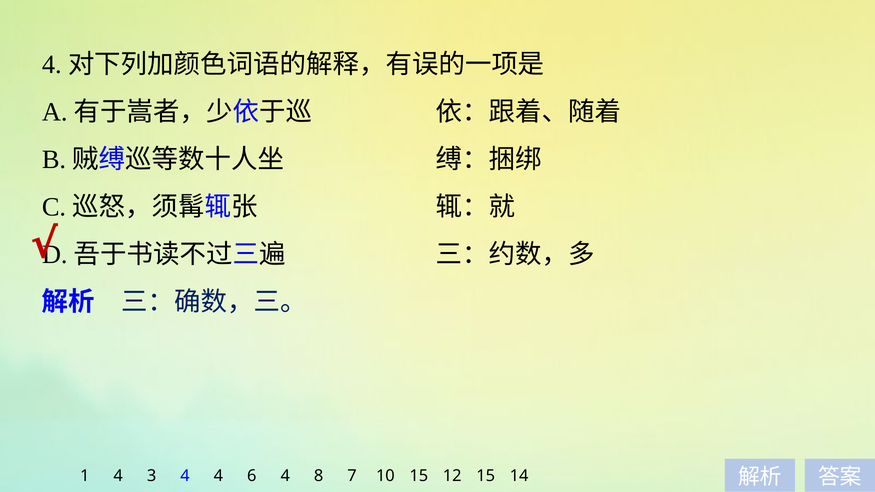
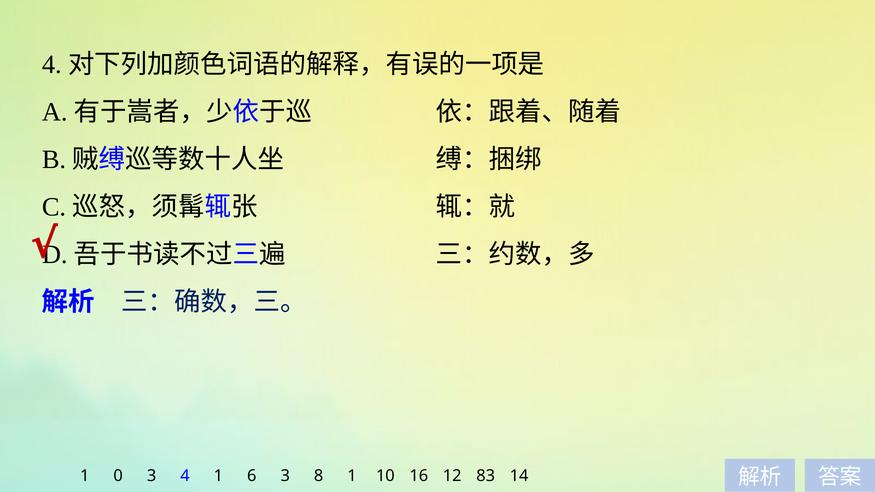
1 4: 4 -> 0
4 4: 4 -> 1
6 4: 4 -> 3
8 7: 7 -> 1
10 15: 15 -> 16
12 15: 15 -> 83
